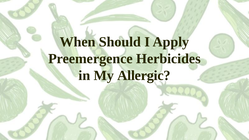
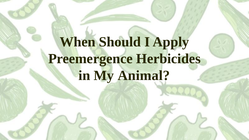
Allergic: Allergic -> Animal
